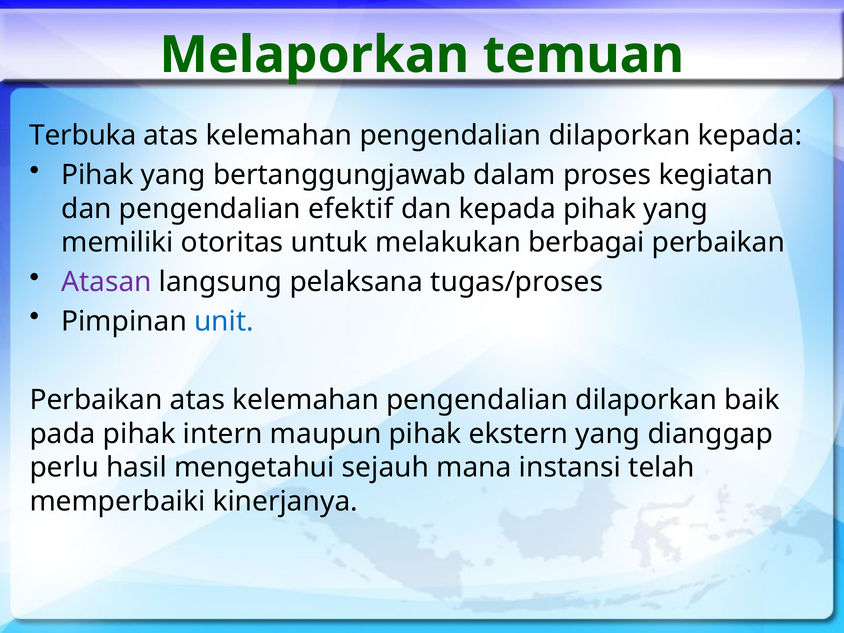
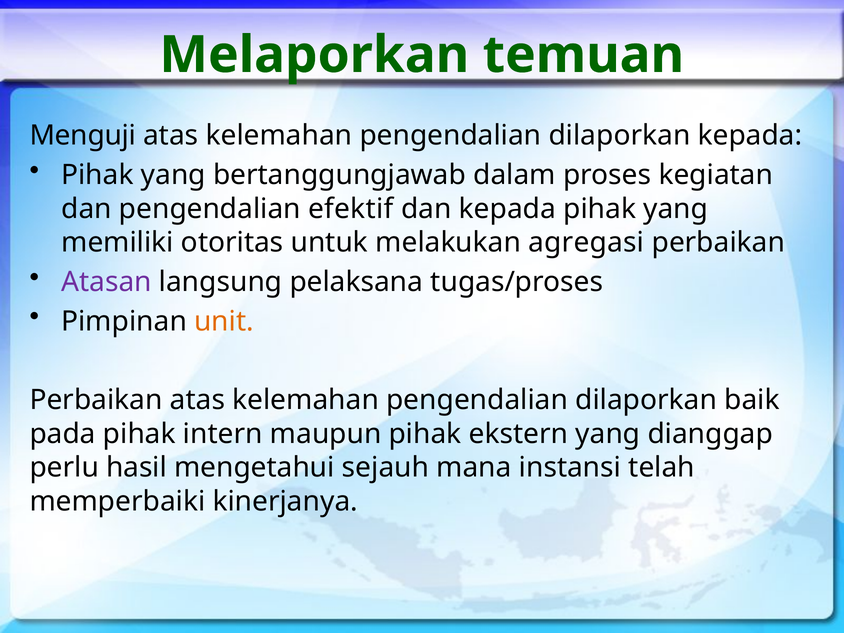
Terbuka: Terbuka -> Menguji
berbagai: berbagai -> agregasi
unit colour: blue -> orange
